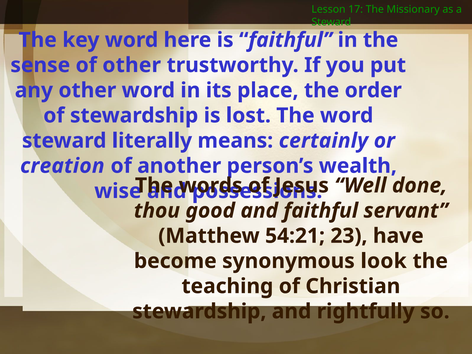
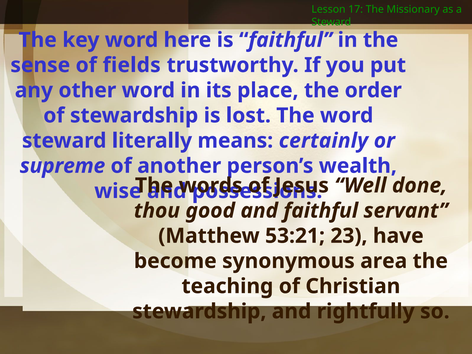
of other: other -> fields
creation: creation -> supreme
54:21: 54:21 -> 53:21
look: look -> area
